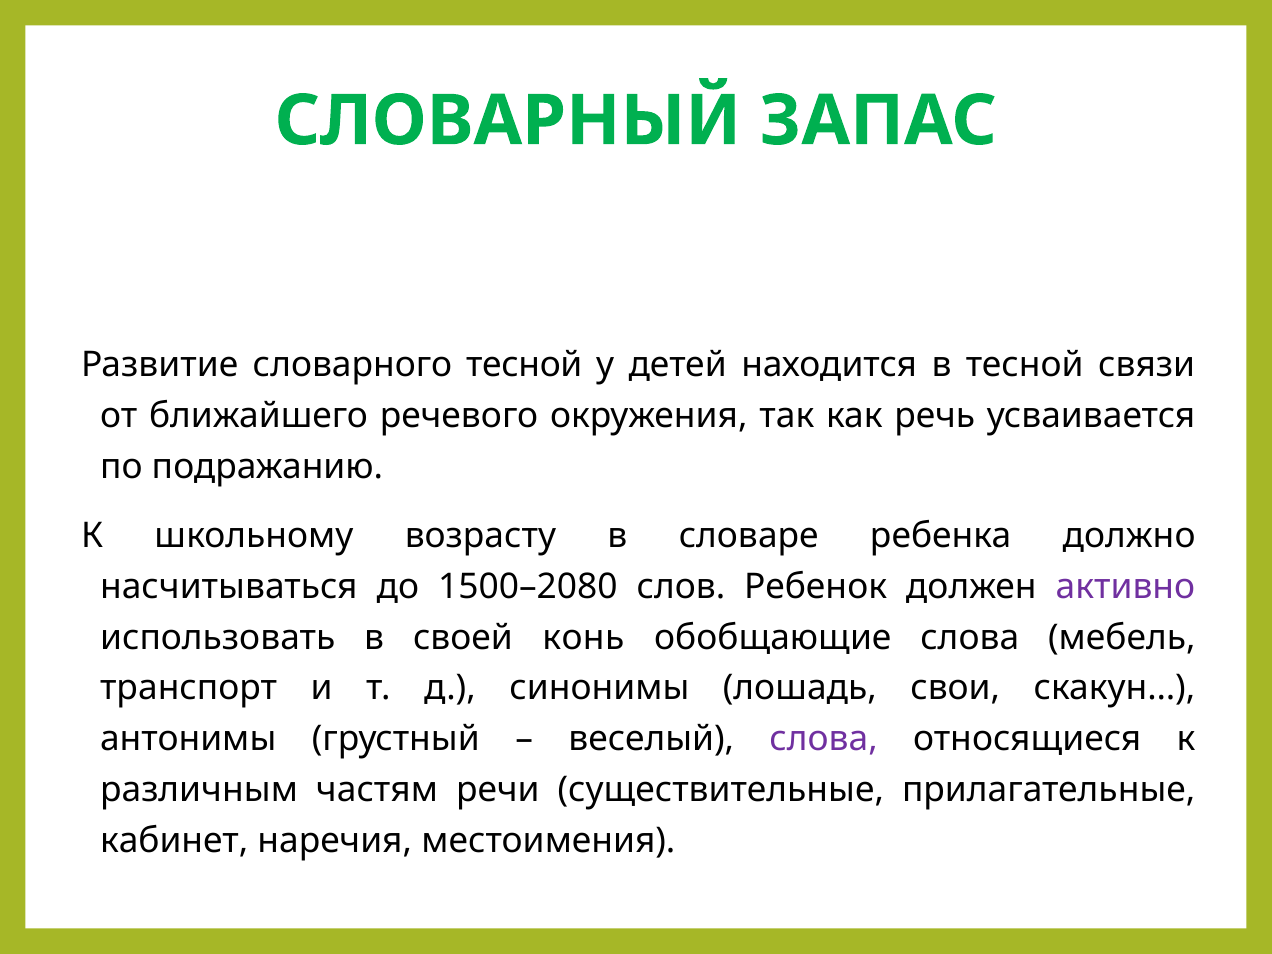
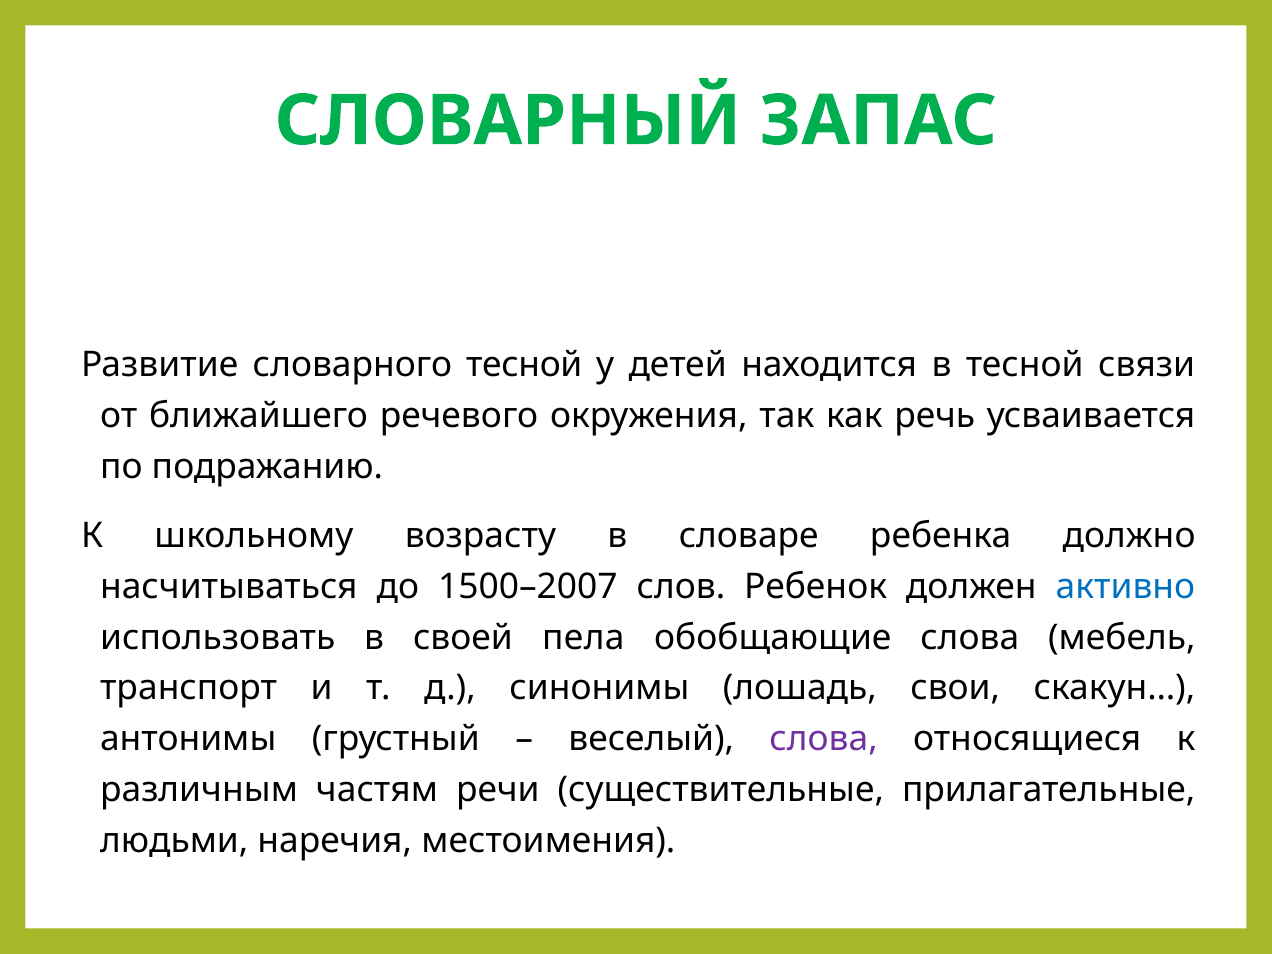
1500–2080: 1500–2080 -> 1500–2007
активно colour: purple -> blue
конь: конь -> пела
кабинет: кабинет -> людьми
